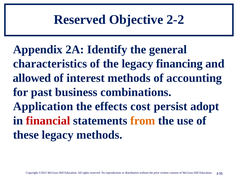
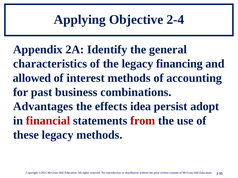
Reserved at (80, 20): Reserved -> Applying
2-2: 2-2 -> 2-4
Application: Application -> Advantages
cost: cost -> idea
from colour: orange -> red
